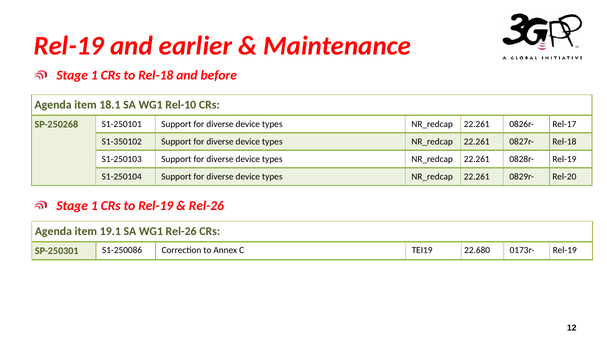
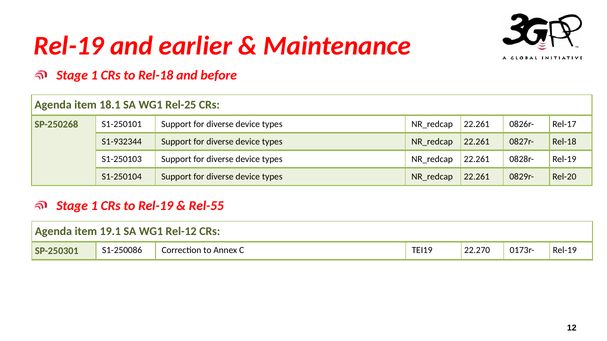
Rel-10: Rel-10 -> Rel-25
S1-350102: S1-350102 -> S1-932344
Rel-26 at (206, 206): Rel-26 -> Rel-55
WG1 Rel-26: Rel-26 -> Rel-12
22.680: 22.680 -> 22.270
